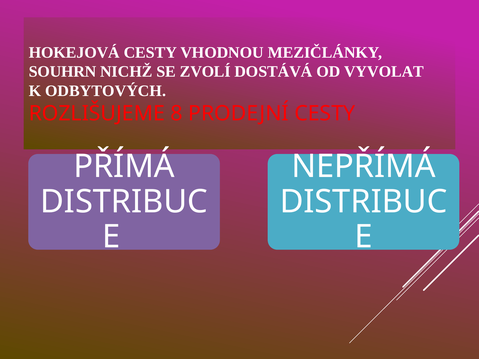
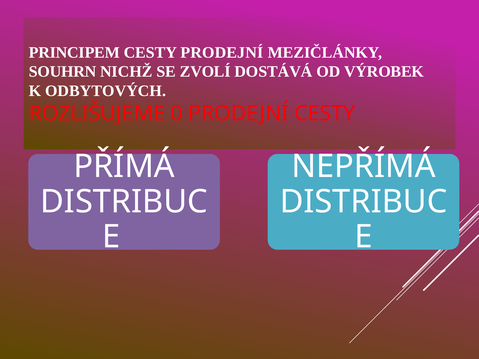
HOKEJOVÁ: HOKEJOVÁ -> PRINCIPEM
CESTY VHODNOU: VHODNOU -> PRODEJNÍ
VYVOLAT: VYVOLAT -> VÝROBEK
8: 8 -> 0
